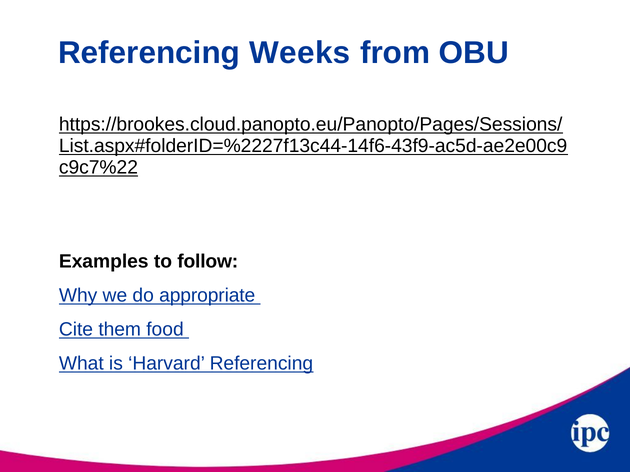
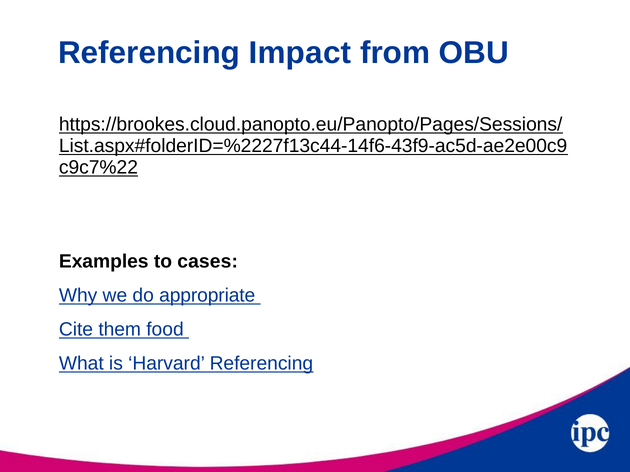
Weeks: Weeks -> Impact
follow: follow -> cases
